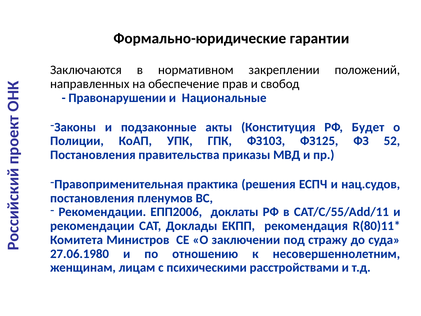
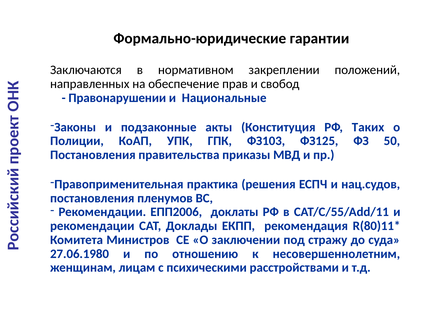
Будет: Будет -> Таких
52: 52 -> 50
